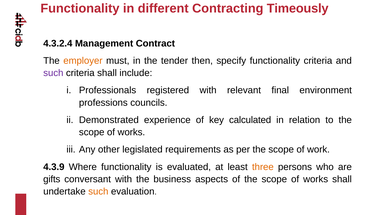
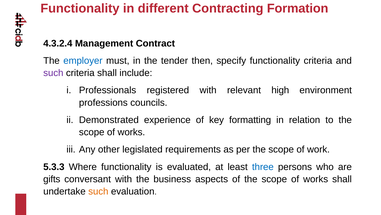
Timeously: Timeously -> Formation
employer colour: orange -> blue
final: final -> high
calculated: calculated -> formatting
4.3.9: 4.3.9 -> 5.3.3
three colour: orange -> blue
